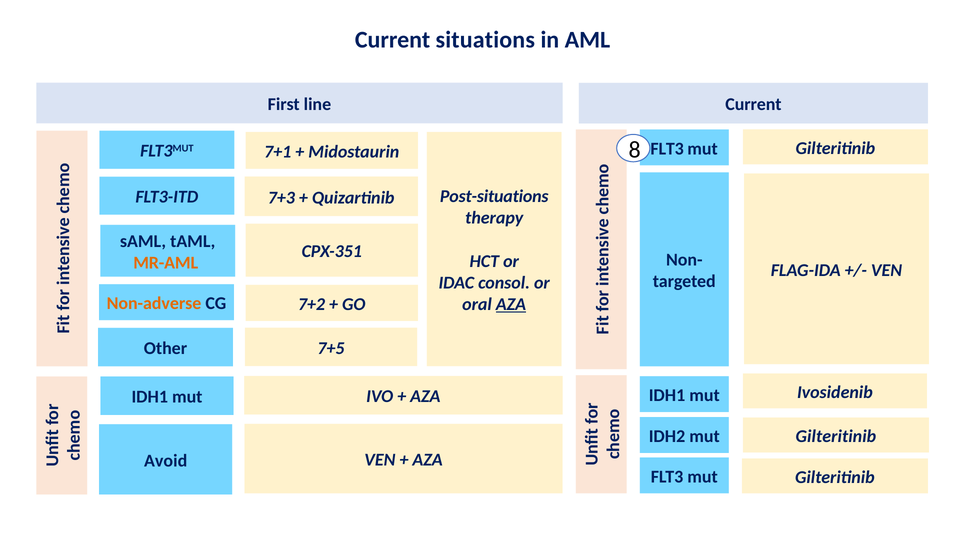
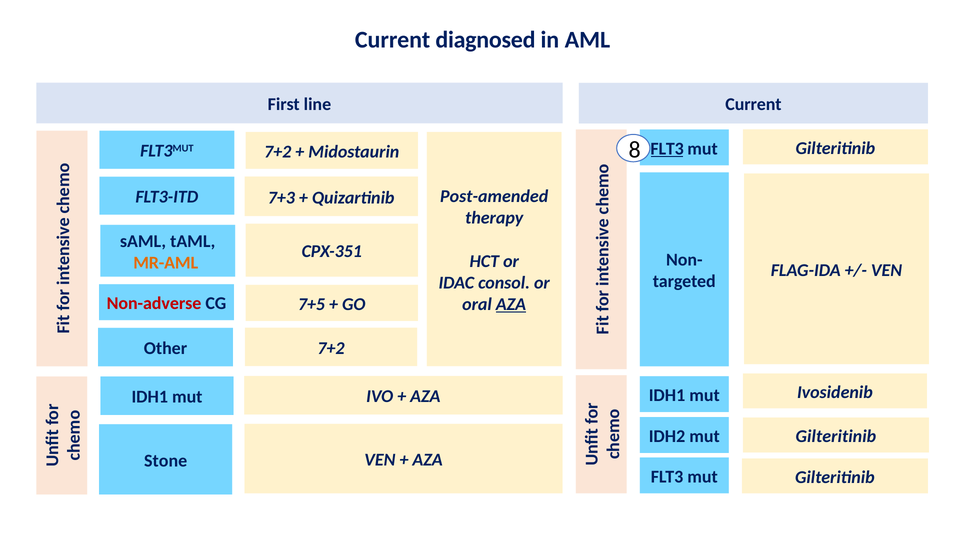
situations: situations -> diagnosed
FLT3 at (667, 149) underline: none -> present
7+1 at (278, 152): 7+1 -> 7+2
Post-situations: Post-situations -> Post-amended
Non-adverse colour: orange -> red
7+2: 7+2 -> 7+5
Other 7+5: 7+5 -> 7+2
Avoid: Avoid -> Stone
